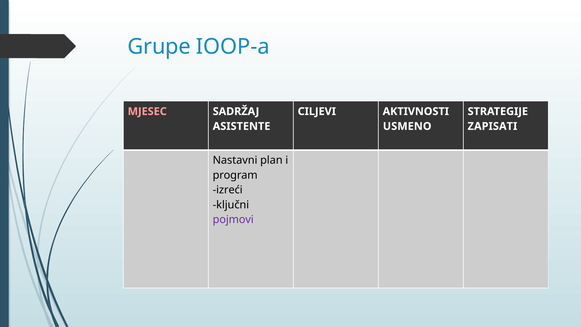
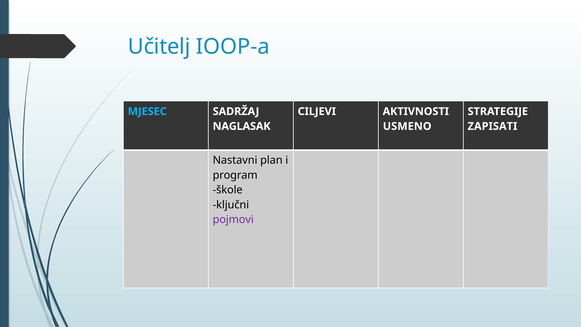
Grupe: Grupe -> Učitelj
MJESEC colour: pink -> light blue
ASISTENTE: ASISTENTE -> NAGLASAK
izreći: izreći -> škole
